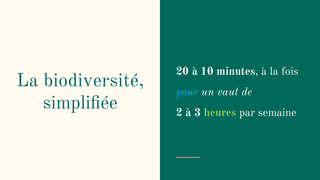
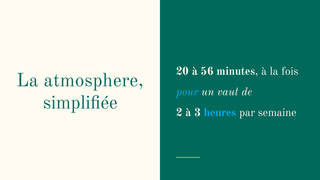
10: 10 -> 56
biodiversité: biodiversité -> atmosphere
heures colour: light green -> light blue
